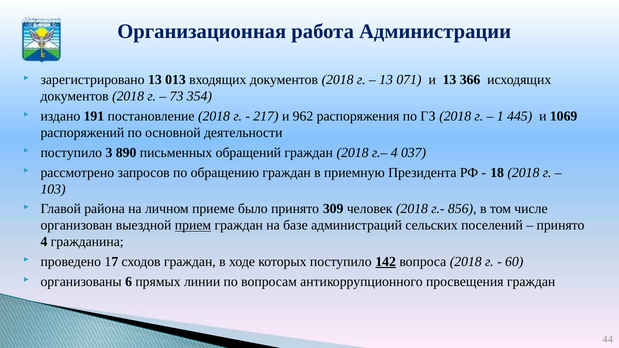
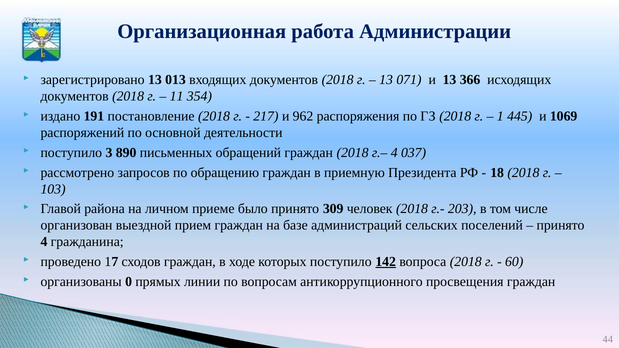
73: 73 -> 11
856: 856 -> 203
прием underline: present -> none
6: 6 -> 0
